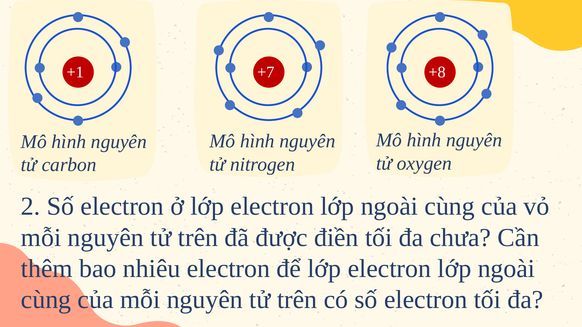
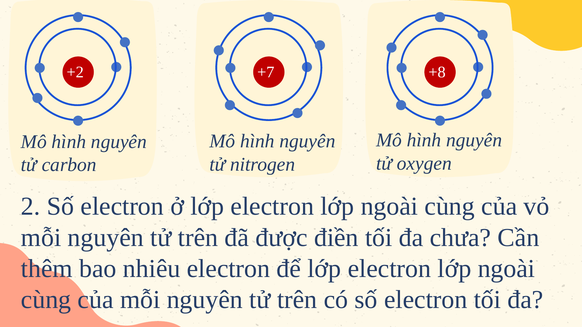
+1: +1 -> +2
